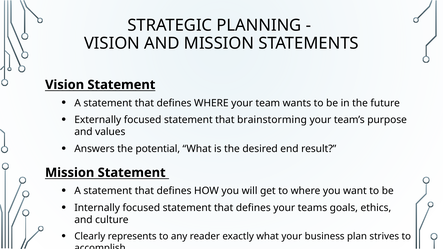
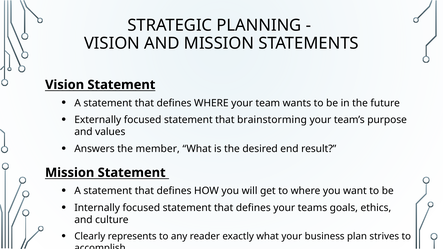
potential: potential -> member
